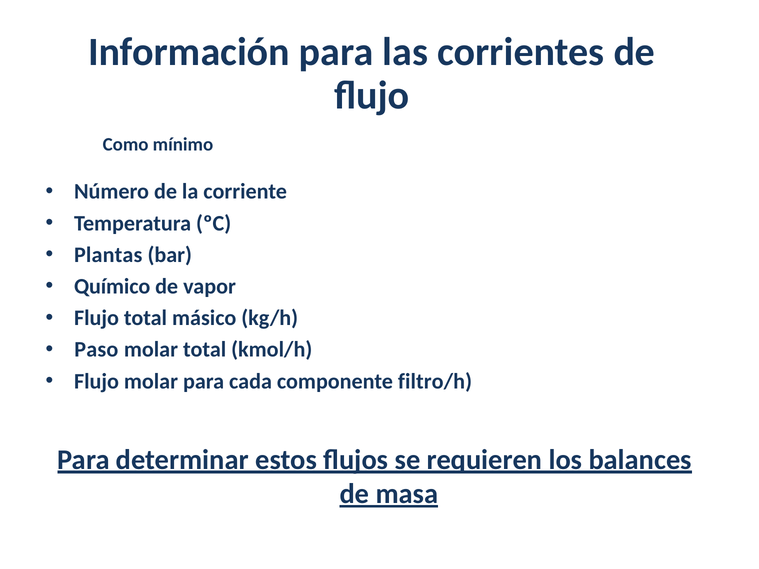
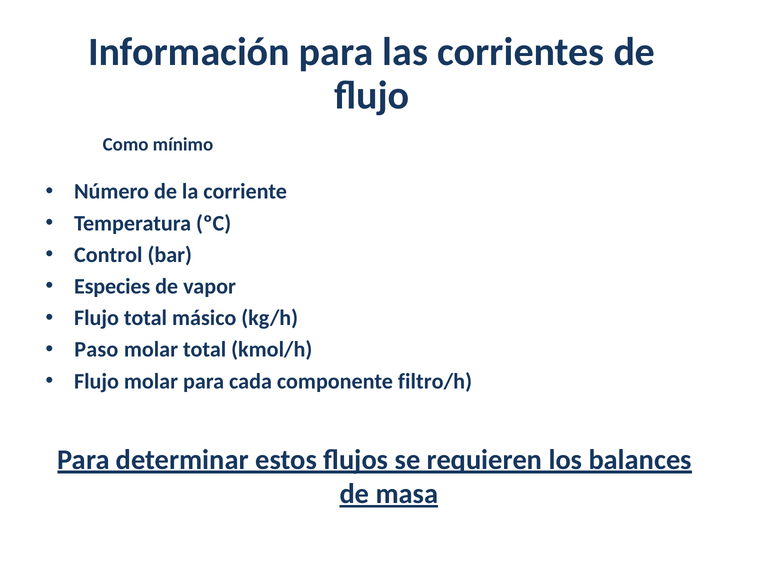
Plantas: Plantas -> Control
Químico: Químico -> Especies
